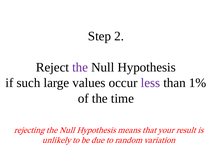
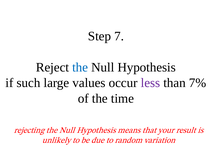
2: 2 -> 7
the at (80, 67) colour: purple -> blue
1%: 1% -> 7%
